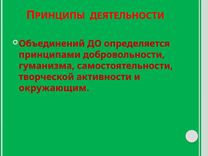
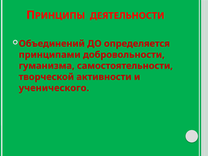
окружающим: окружающим -> ученического
